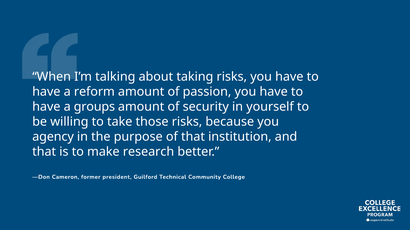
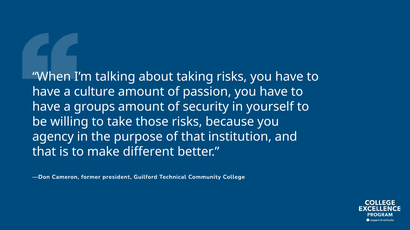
reform: reform -> culture
research: research -> different
